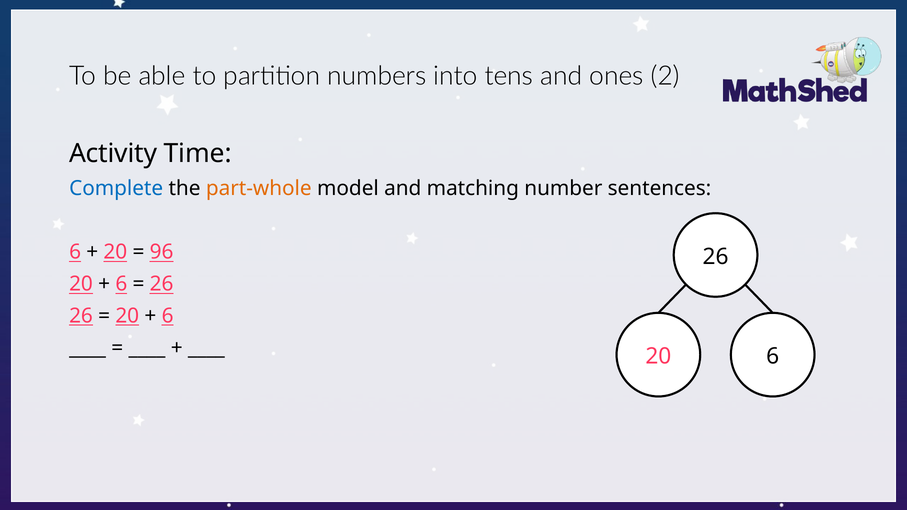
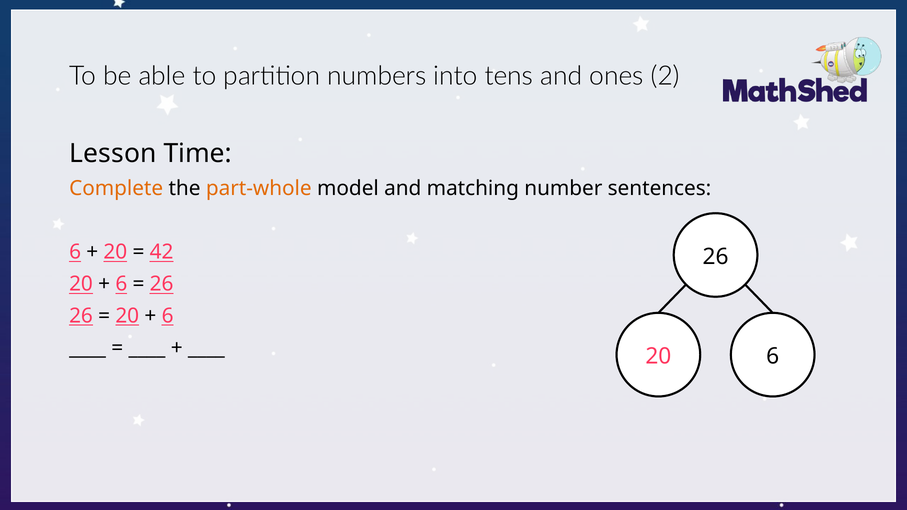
Activity: Activity -> Lesson
Complete colour: blue -> orange
96: 96 -> 42
